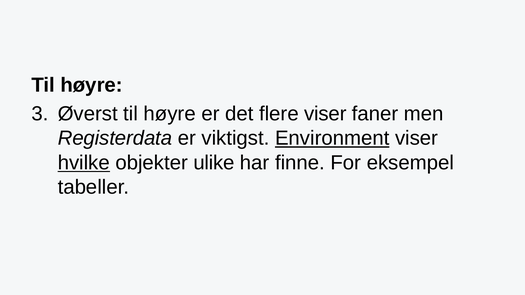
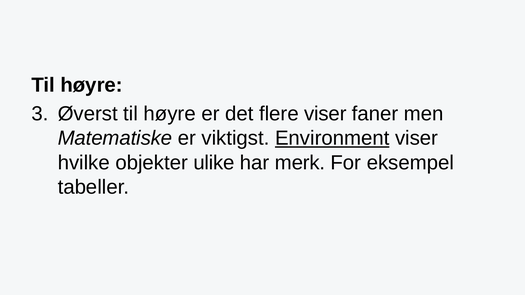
Registerdata: Registerdata -> Matematiske
hvilke underline: present -> none
finne: finne -> merk
